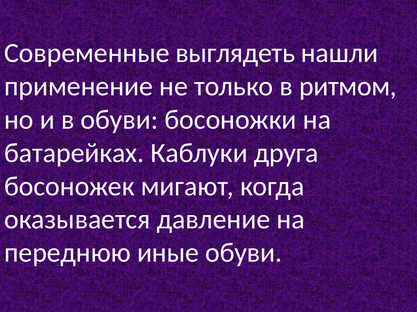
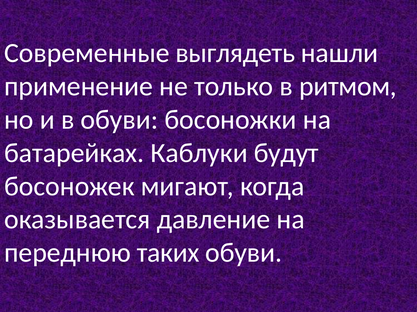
друга: друга -> будут
иные: иные -> таких
